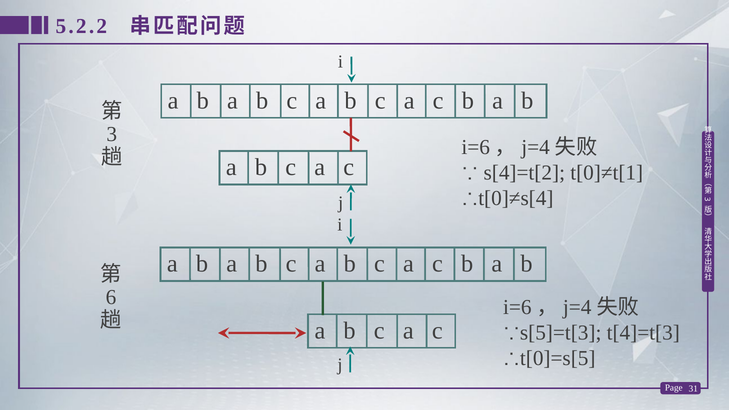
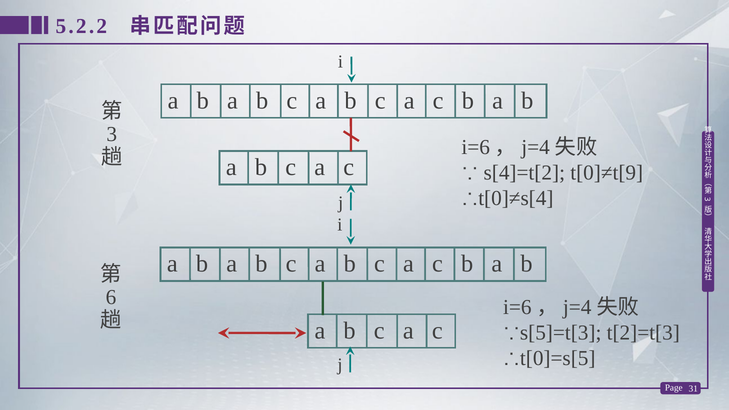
t[0]≠t[1: t[0]≠t[1 -> t[0]≠t[9
t[4]=t[3: t[4]=t[3 -> t[2]=t[3
